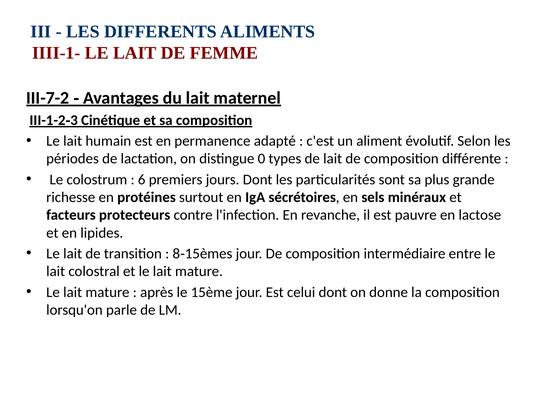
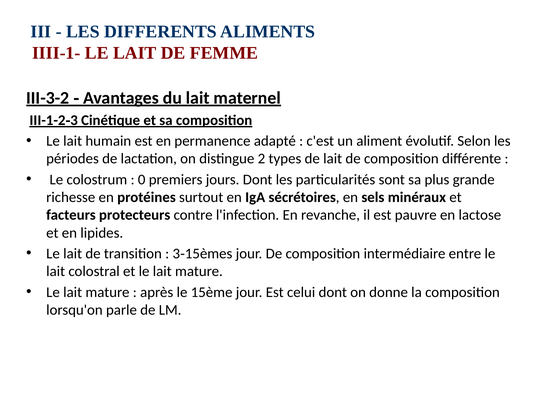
III-7-2: III-7-2 -> III-3-2
0: 0 -> 2
6: 6 -> 0
8 at (176, 254): 8 -> 3
